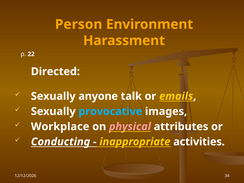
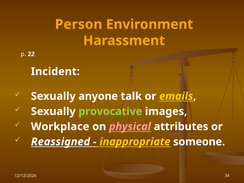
Directed: Directed -> Incident
provocative colour: light blue -> light green
Conducting: Conducting -> Reassigned
activities: activities -> someone
